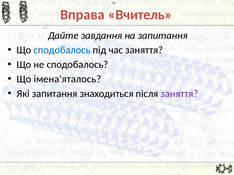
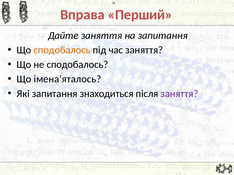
Вчитель: Вчитель -> Перший
Дайте завдання: завдання -> заняття
сподобалось at (62, 50) colour: blue -> orange
